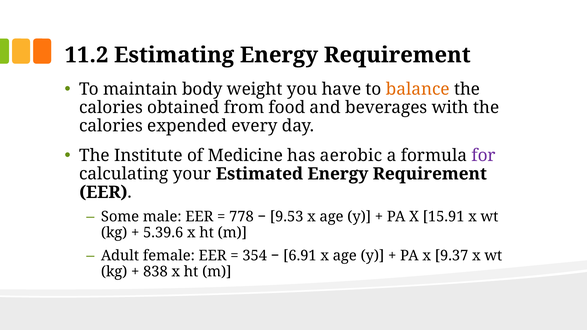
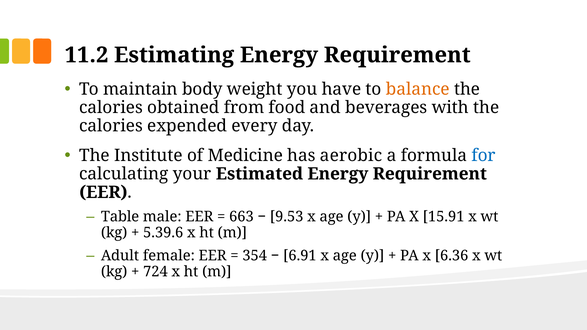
for colour: purple -> blue
Some: Some -> Table
778: 778 -> 663
9.37: 9.37 -> 6.36
838: 838 -> 724
